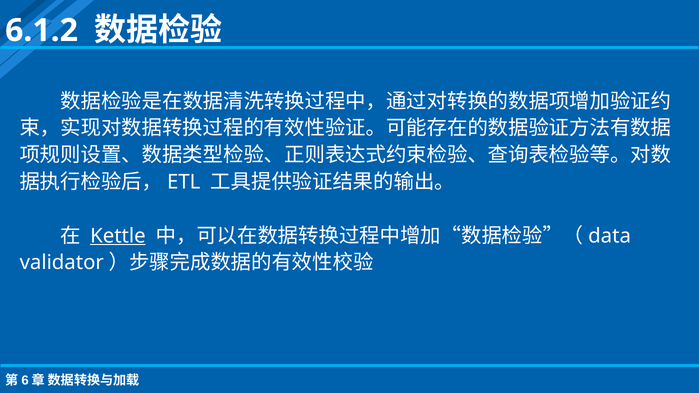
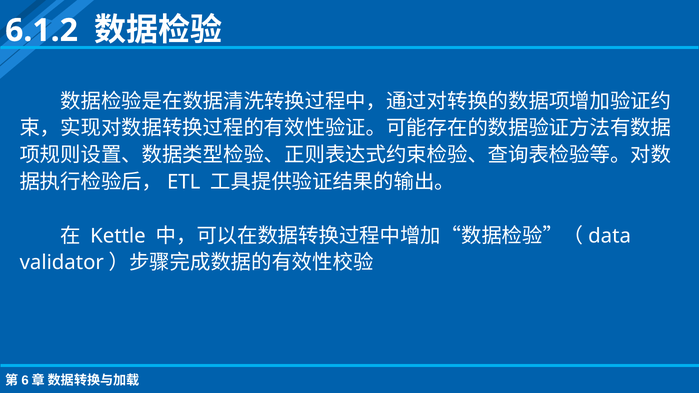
Kettle underline: present -> none
